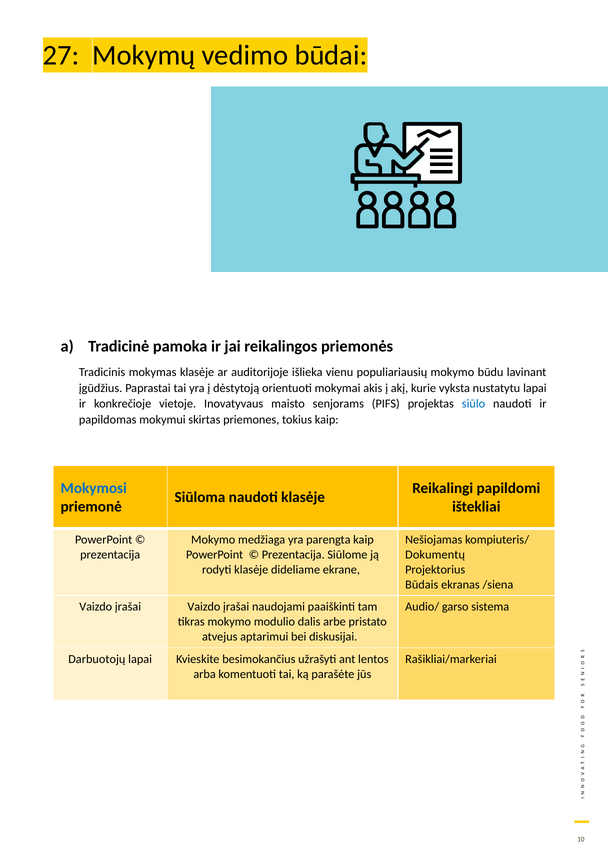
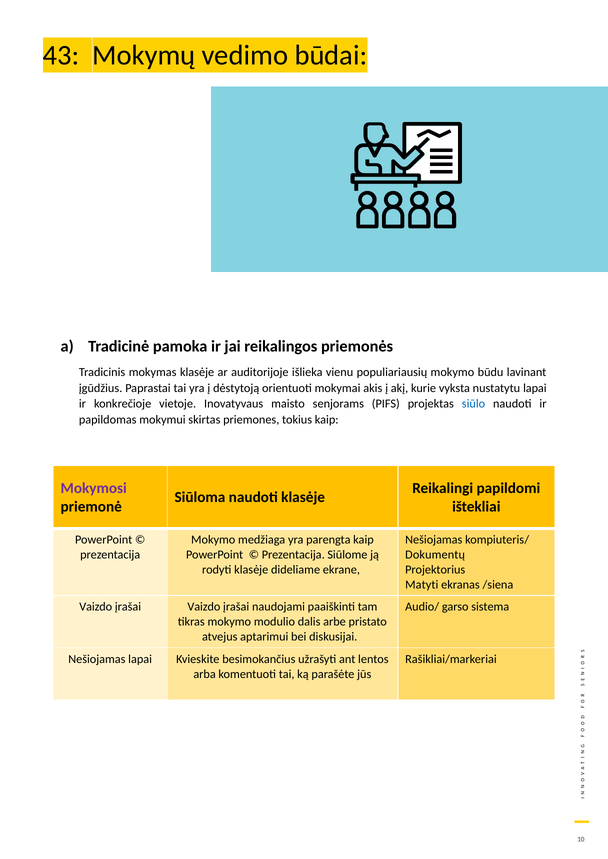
27: 27 -> 43
Mokymosi colour: blue -> purple
Būdais: Būdais -> Matyti
Darbuotojų at (97, 660): Darbuotojų -> Nešiojamas
